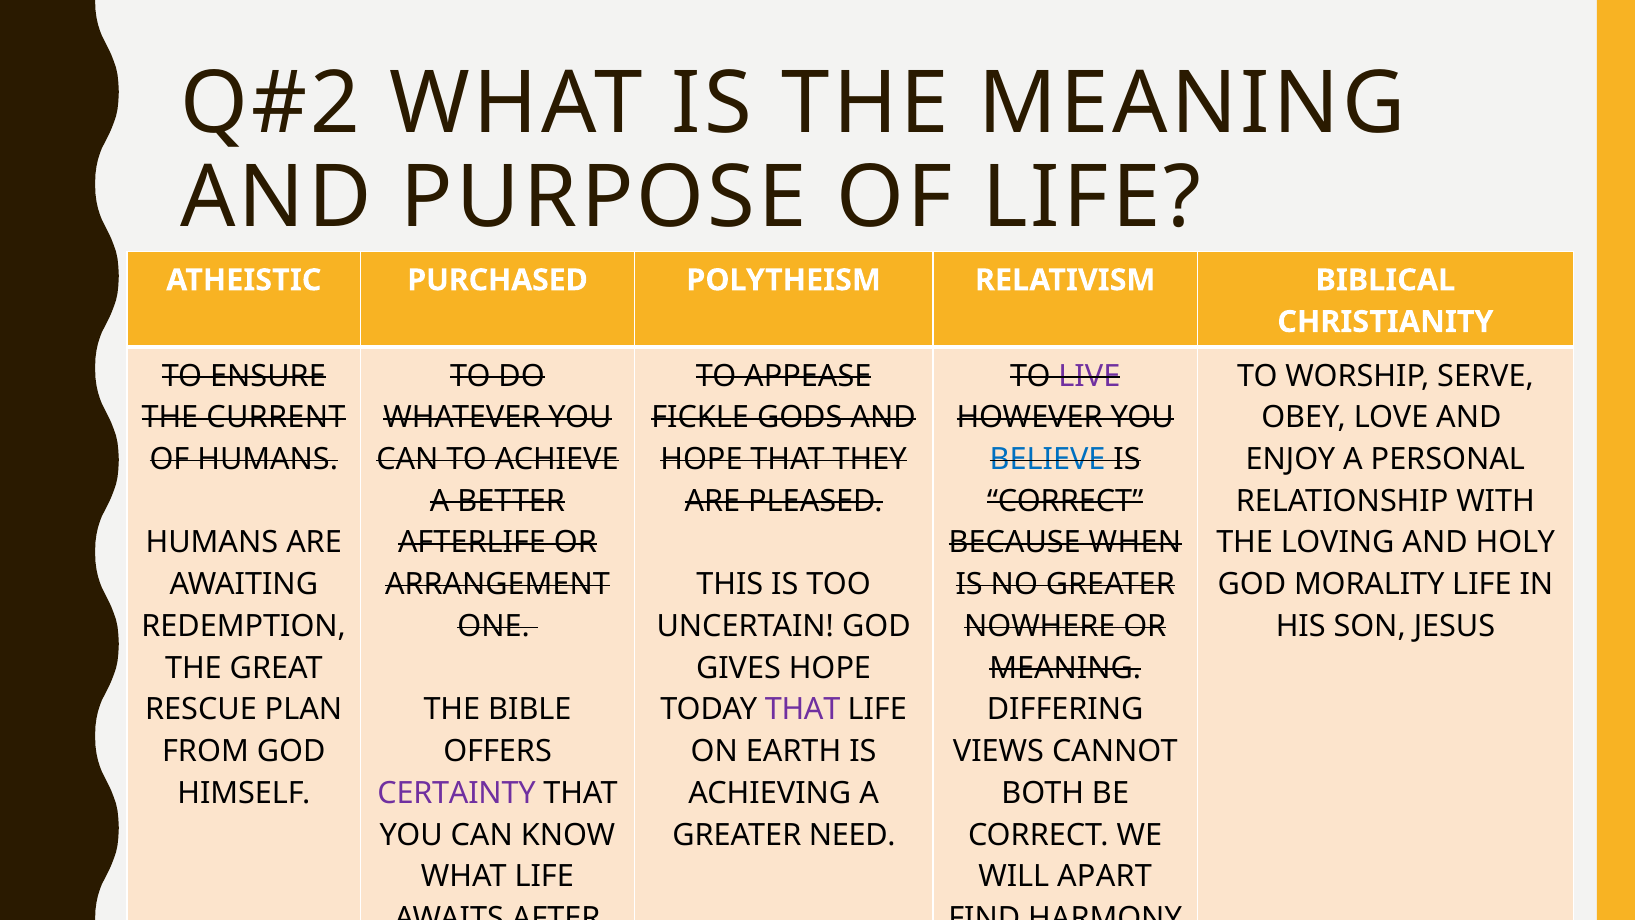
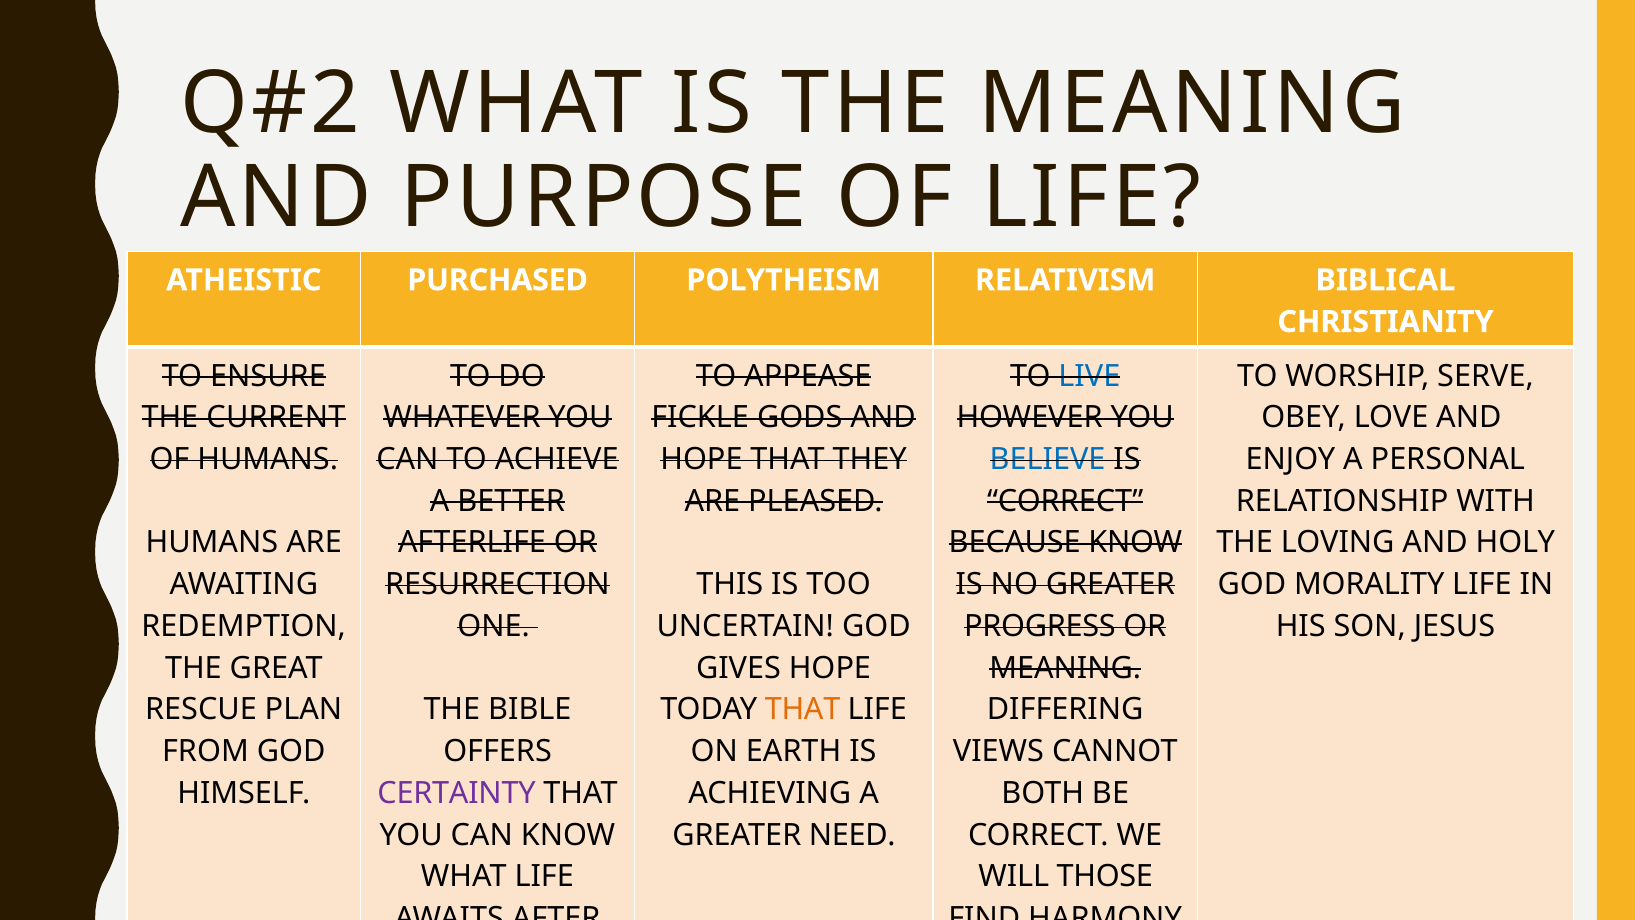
LIVE colour: purple -> blue
BECAUSE WHEN: WHEN -> KNOW
ARRANGEMENT: ARRANGEMENT -> RESURRECTION
NOWHERE: NOWHERE -> PROGRESS
THAT at (803, 710) colour: purple -> orange
APART: APART -> THOSE
